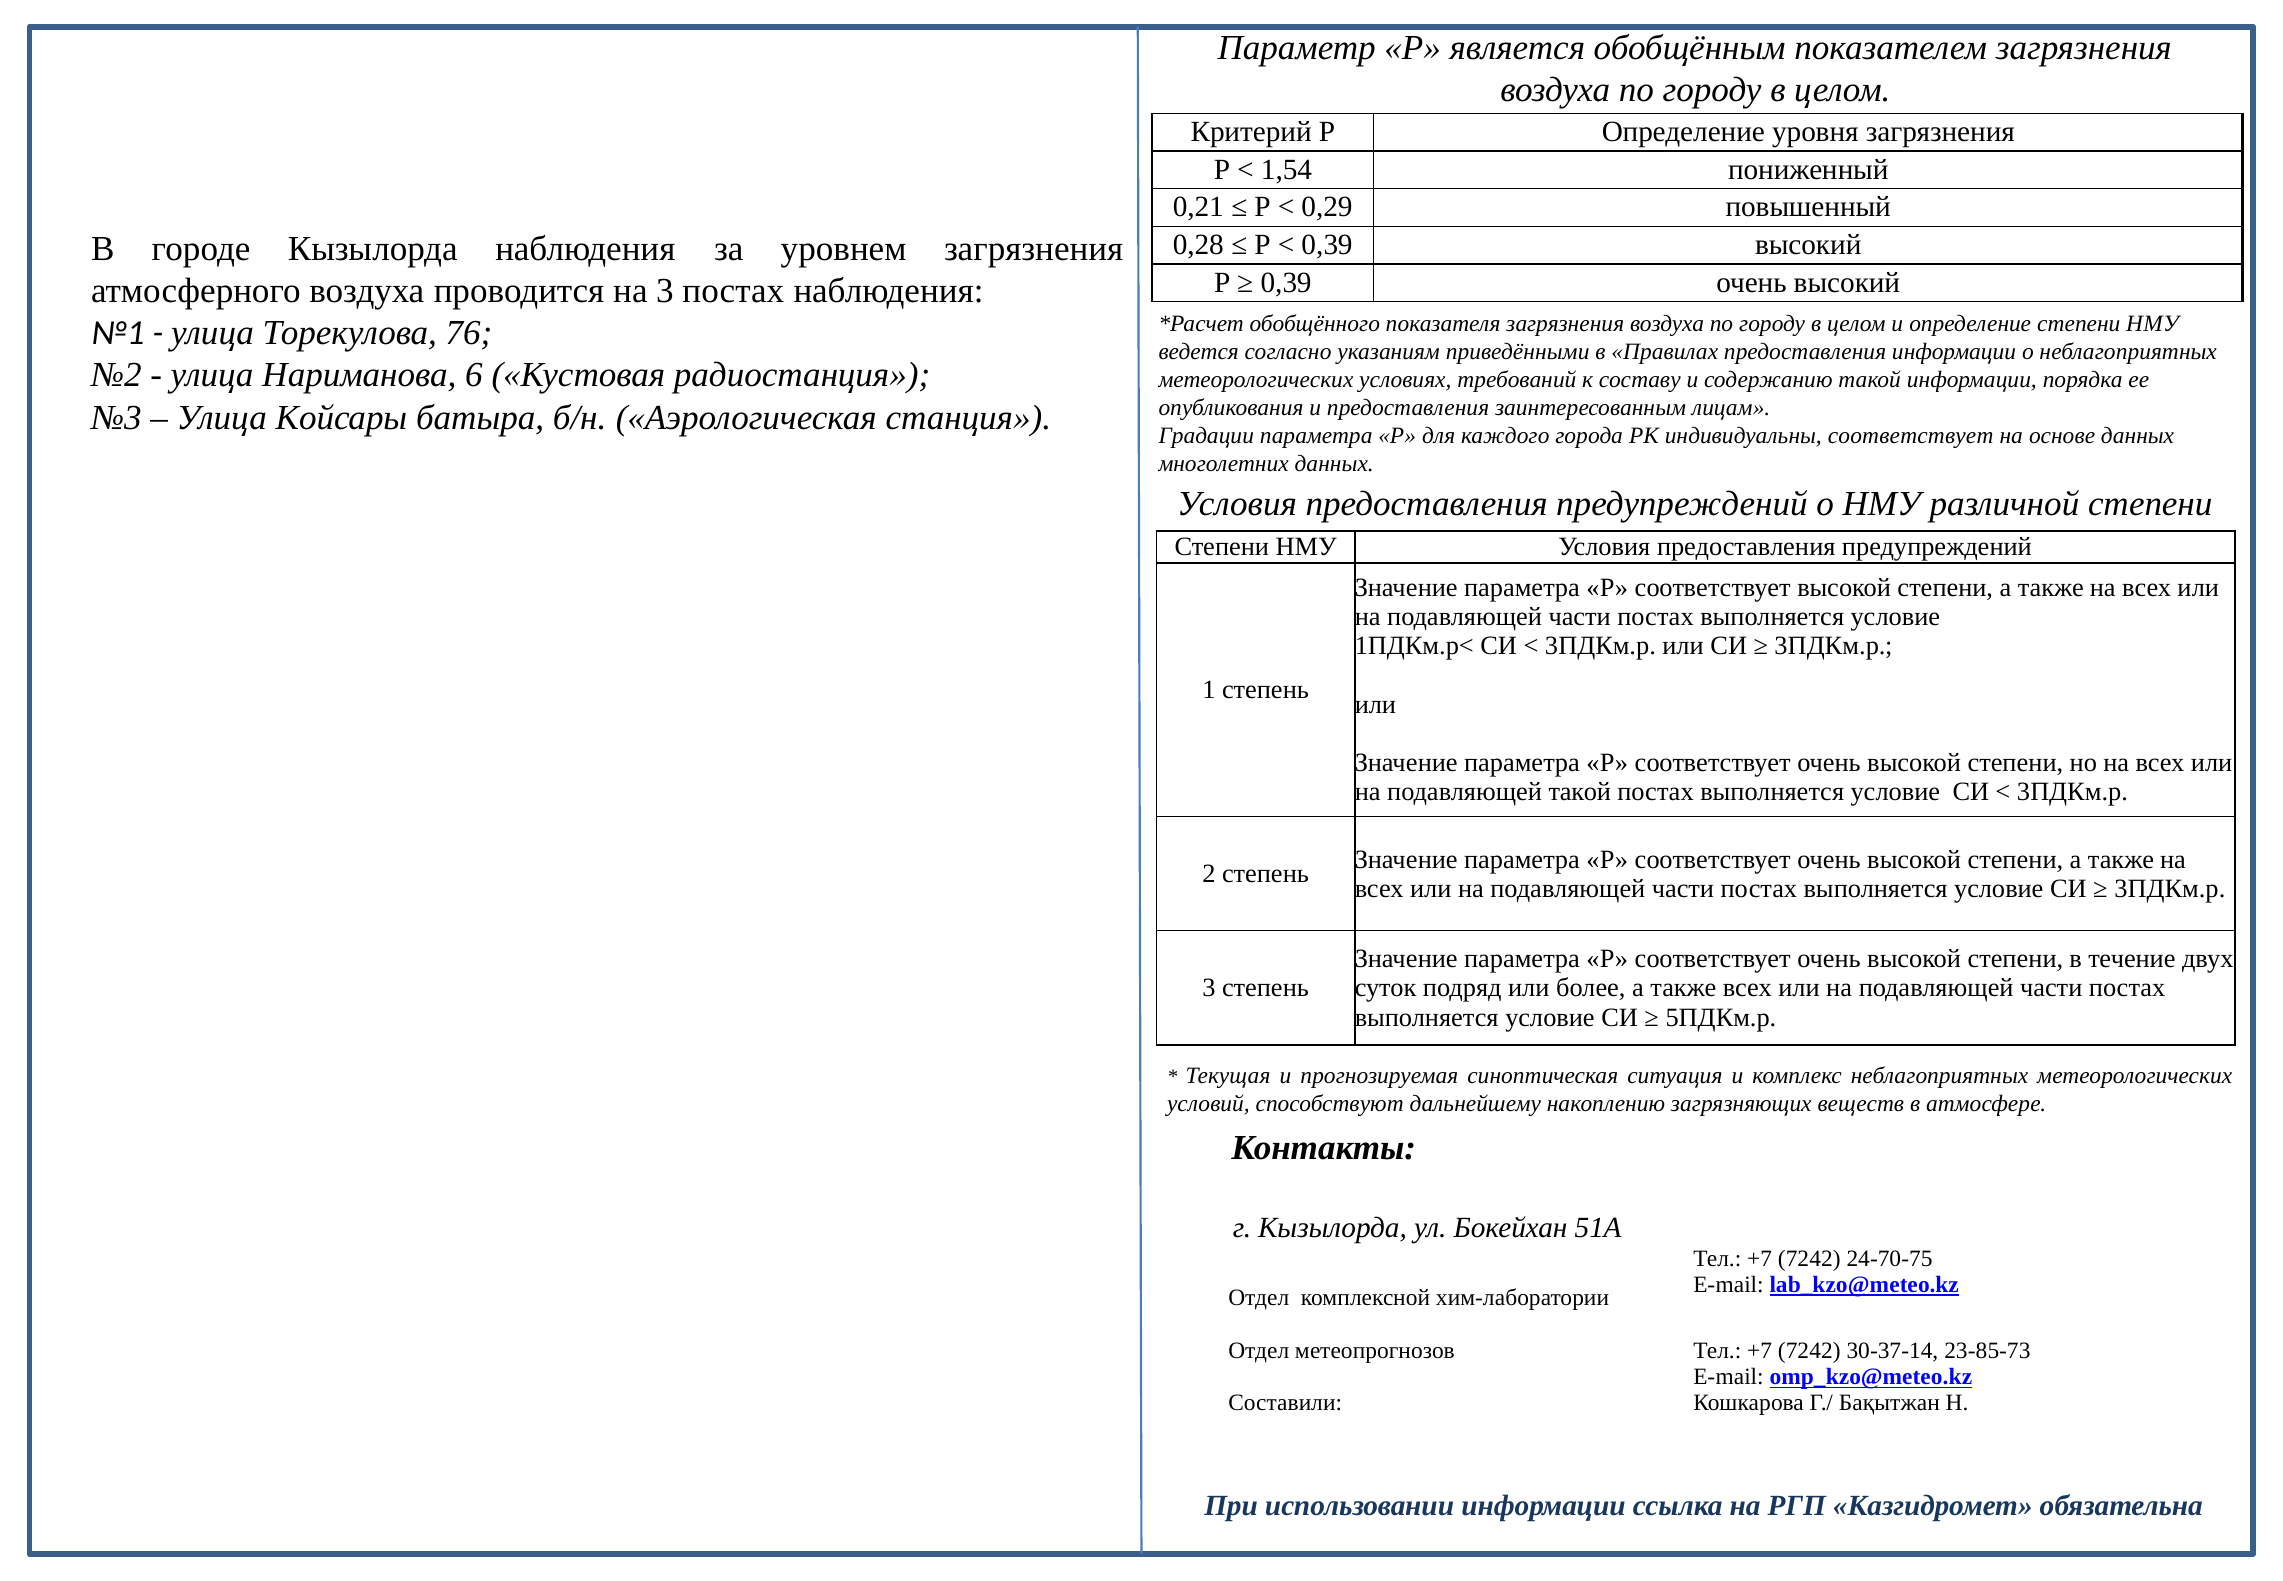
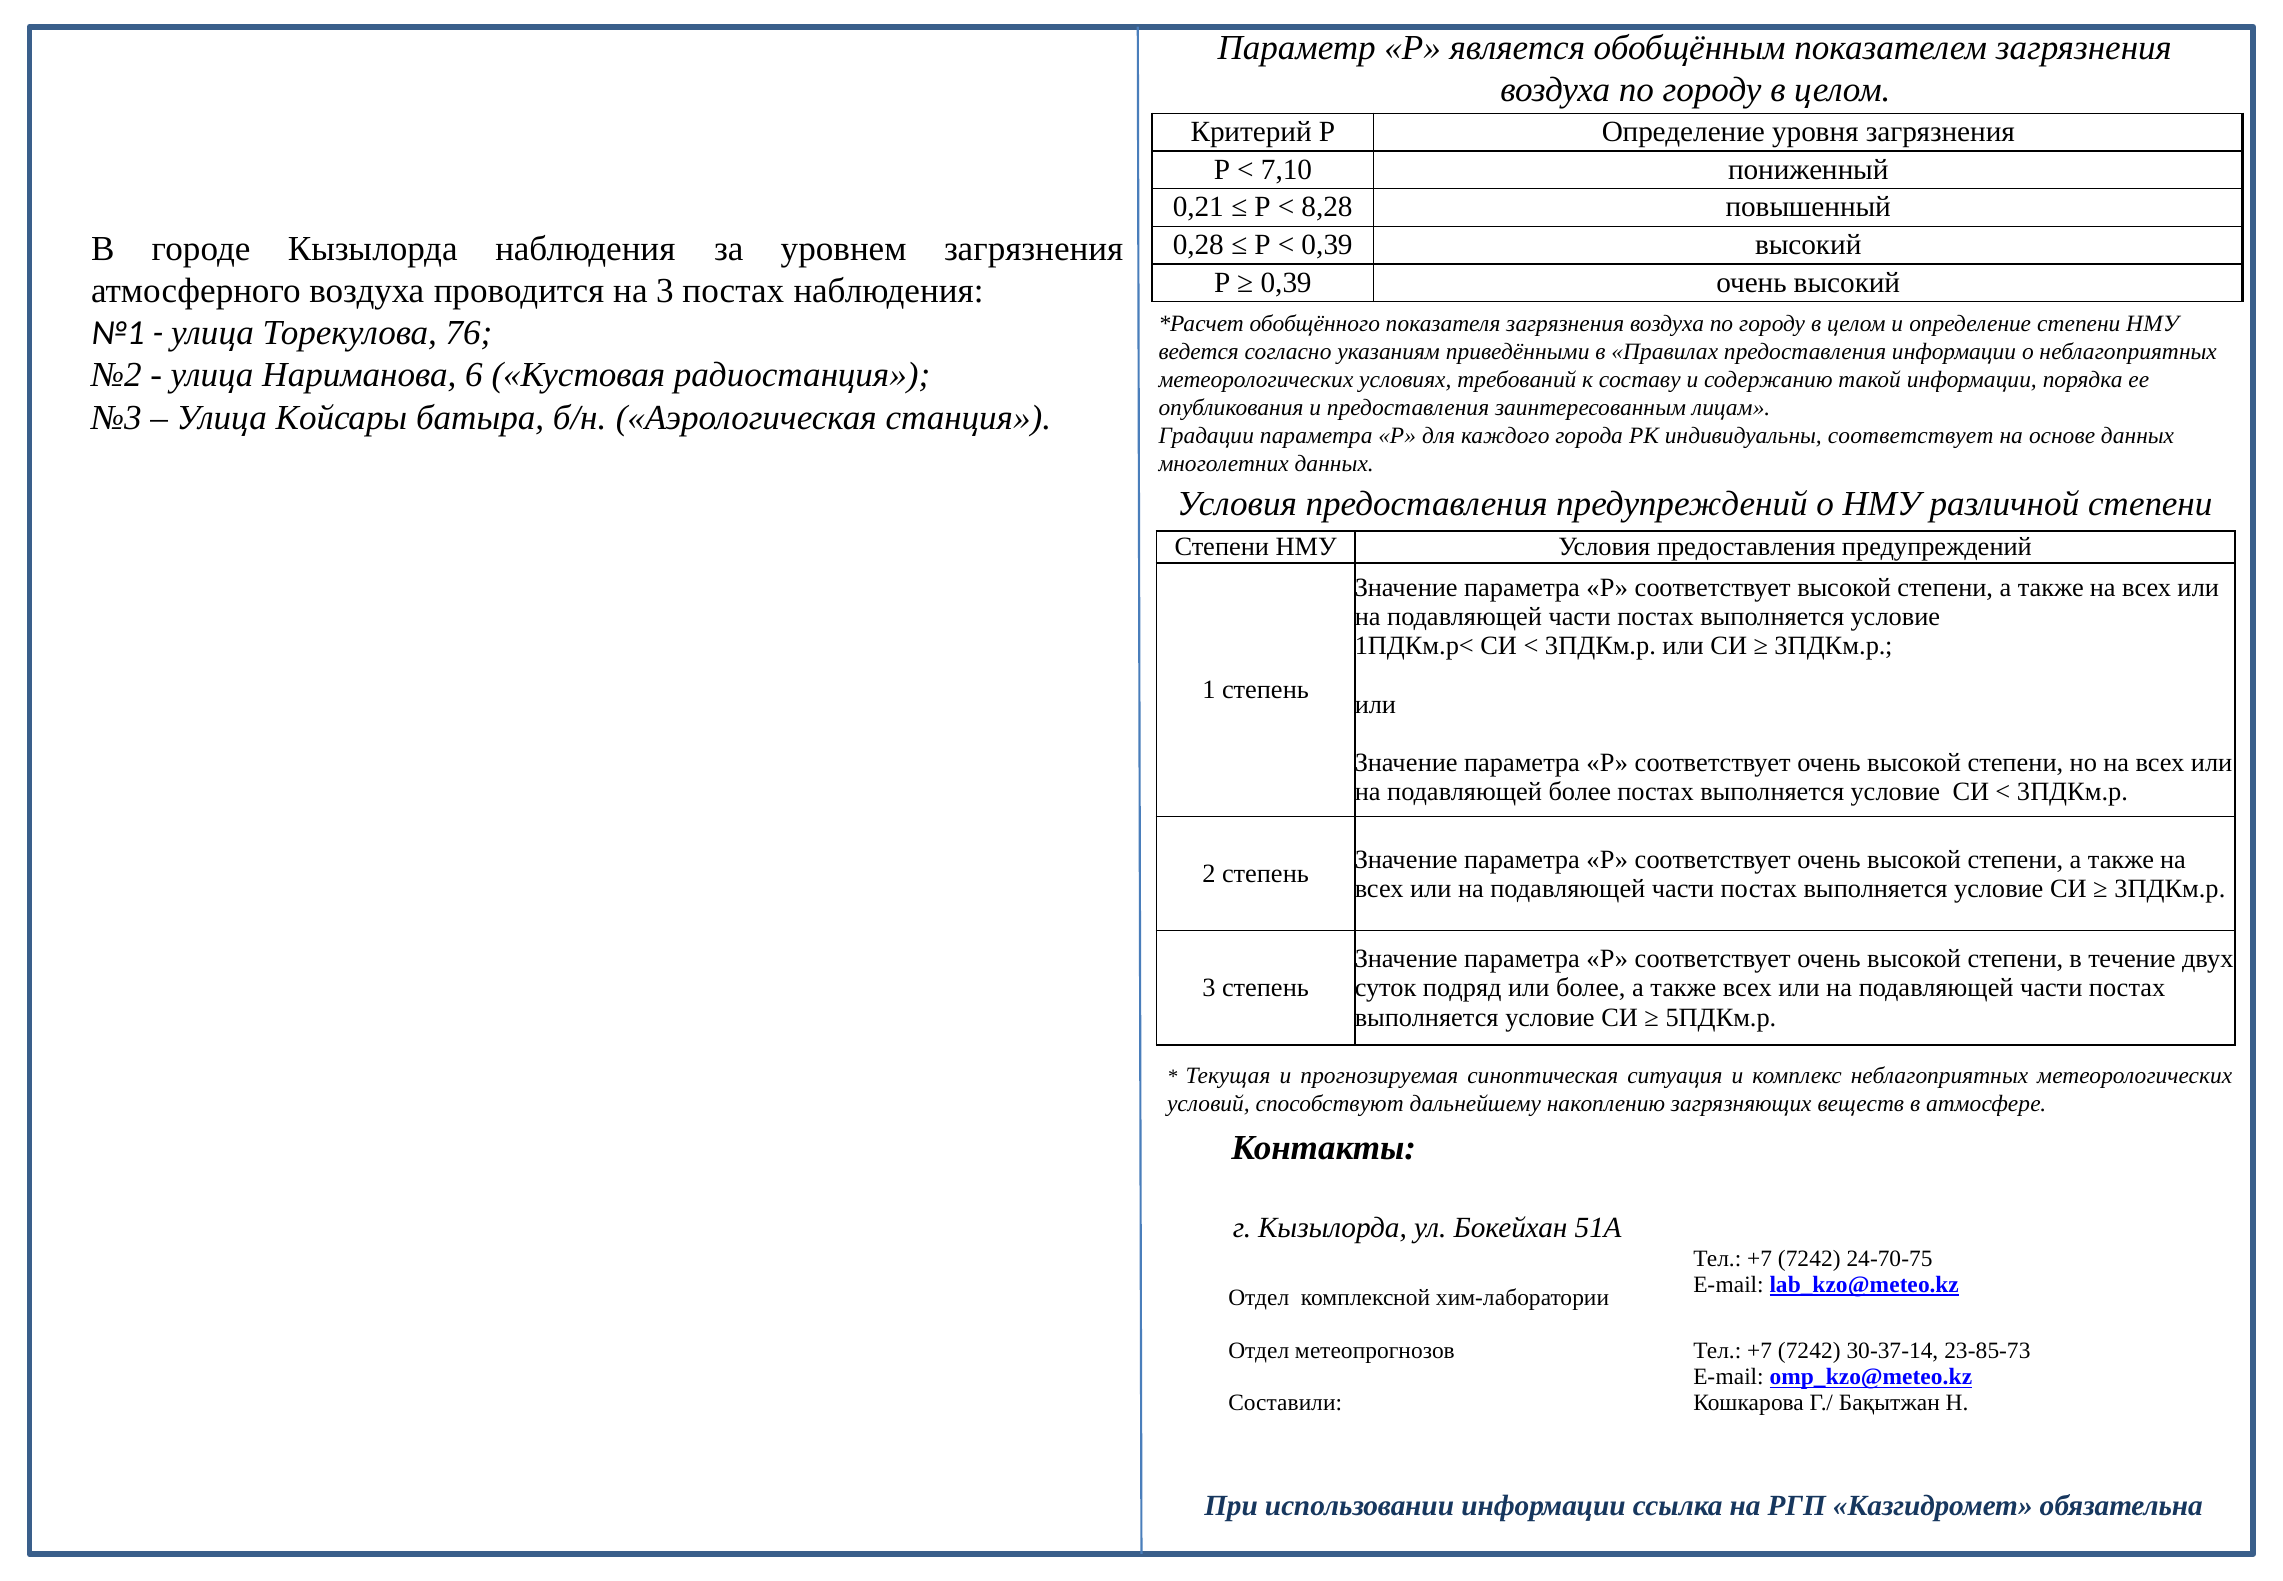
1,54: 1,54 -> 7,10
0,29: 0,29 -> 8,28
подавляющей такой: такой -> более
